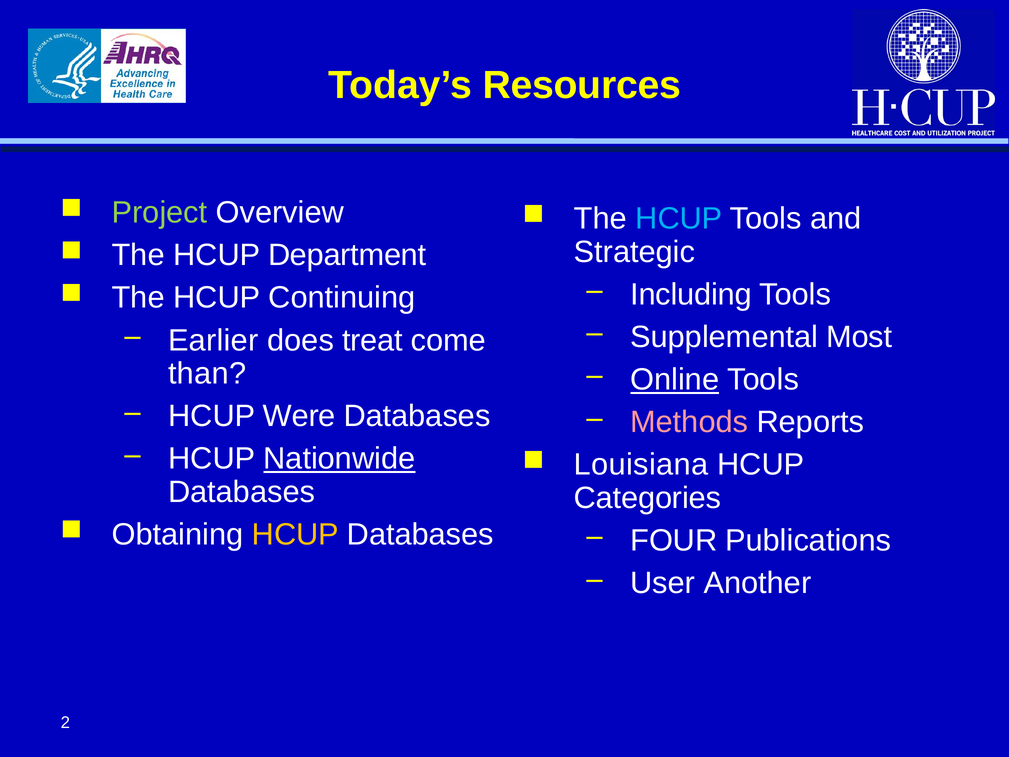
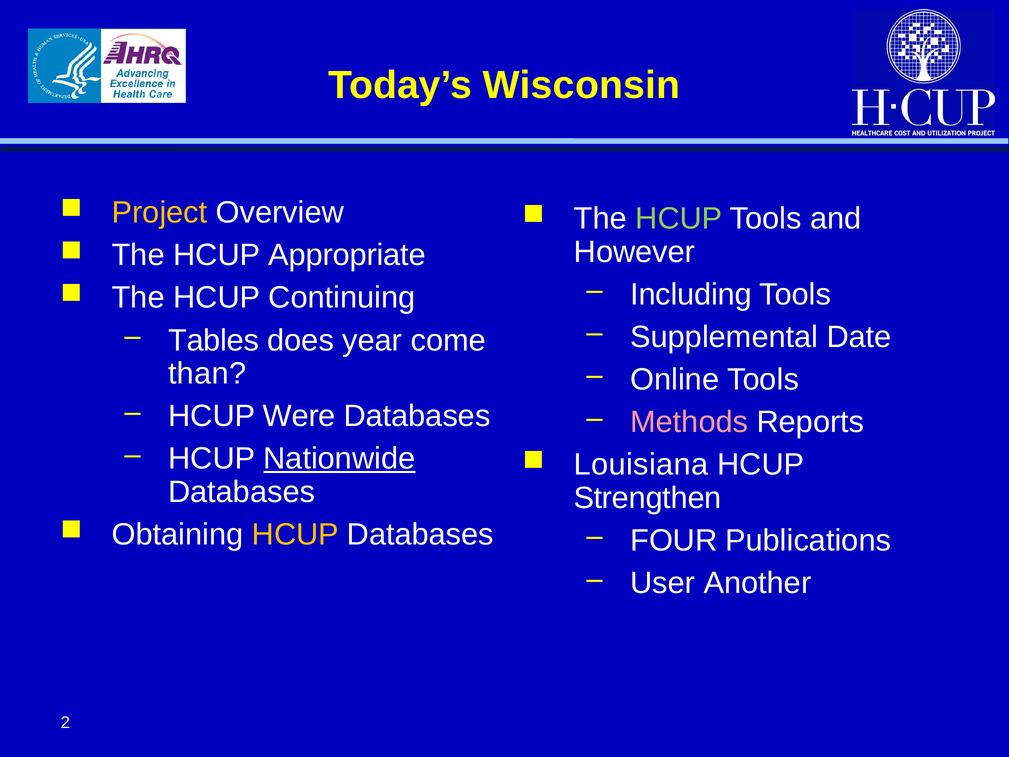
Resources: Resources -> Wisconsin
Project colour: light green -> yellow
HCUP at (679, 219) colour: light blue -> light green
Strategic: Strategic -> However
Department: Department -> Appropriate
Most: Most -> Date
Earlier: Earlier -> Tables
treat: treat -> year
Online underline: present -> none
Categories: Categories -> Strengthen
